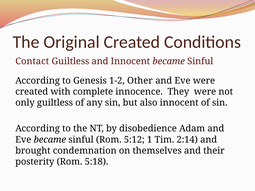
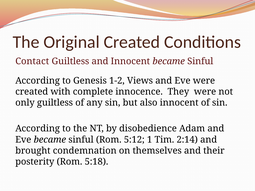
Other: Other -> Views
